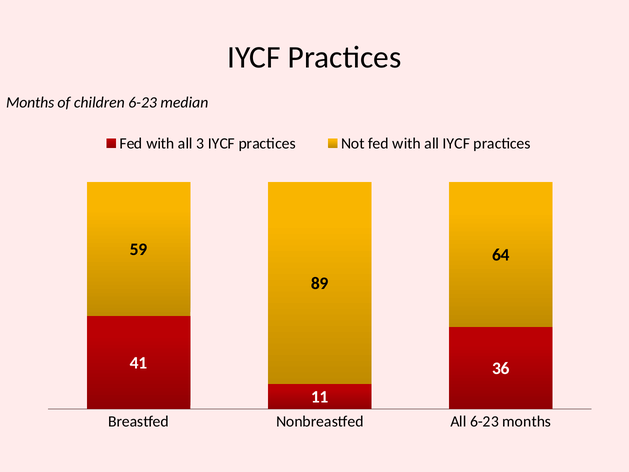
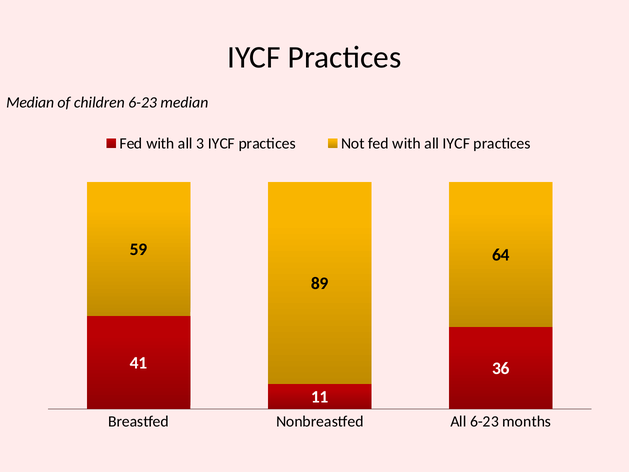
Months at (30, 103): Months -> Median
